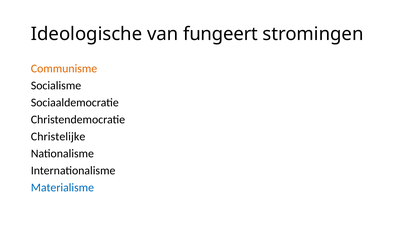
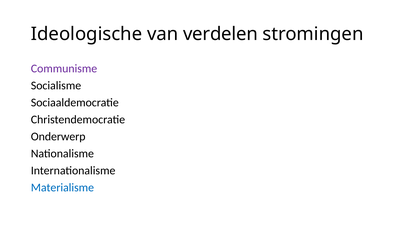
fungeert: fungeert -> verdelen
Communisme colour: orange -> purple
Christelijke: Christelijke -> Onderwerp
